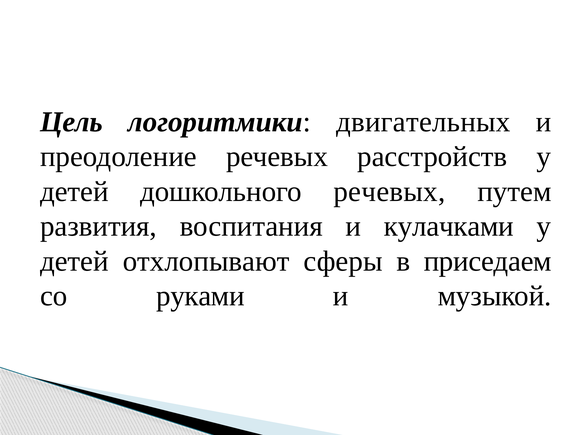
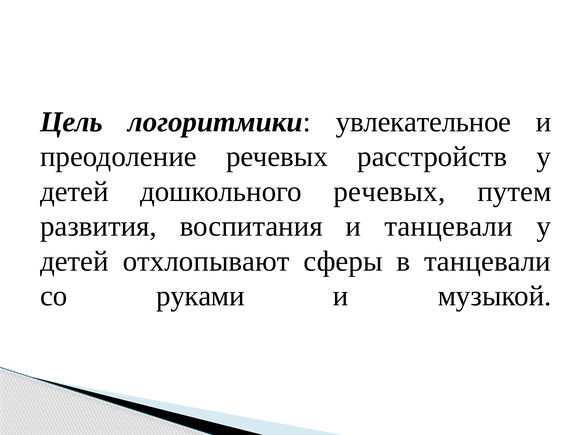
двигательных: двигательных -> увлекательное
и кулачками: кулачками -> танцевали
в приседаем: приседаем -> танцевали
